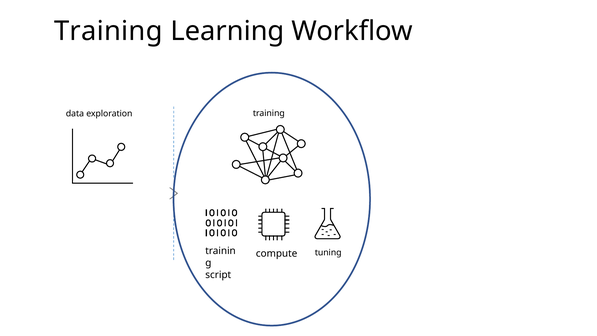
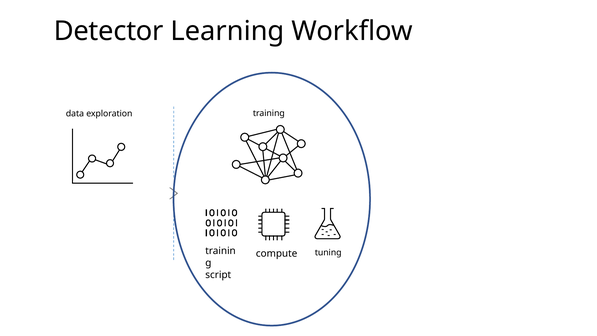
Training at (108, 31): Training -> Detector
